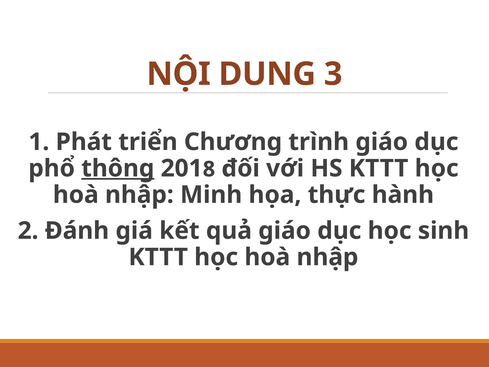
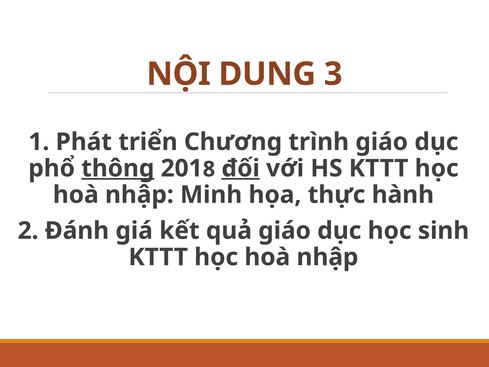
đối underline: none -> present
